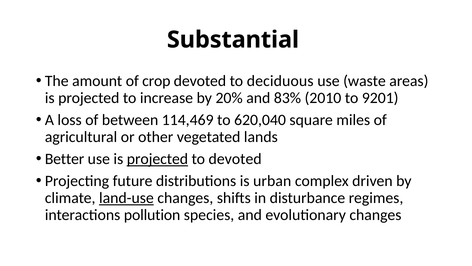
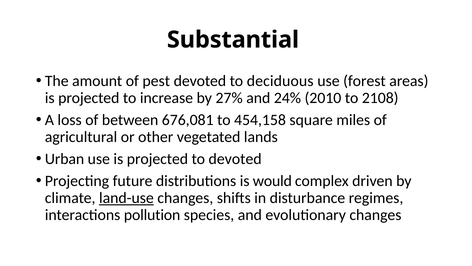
crop: crop -> pest
waste: waste -> forest
20%: 20% -> 27%
83%: 83% -> 24%
9201: 9201 -> 2108
114,469: 114,469 -> 676,081
620,040: 620,040 -> 454,158
Better: Better -> Urban
projected at (157, 159) underline: present -> none
urban: urban -> would
